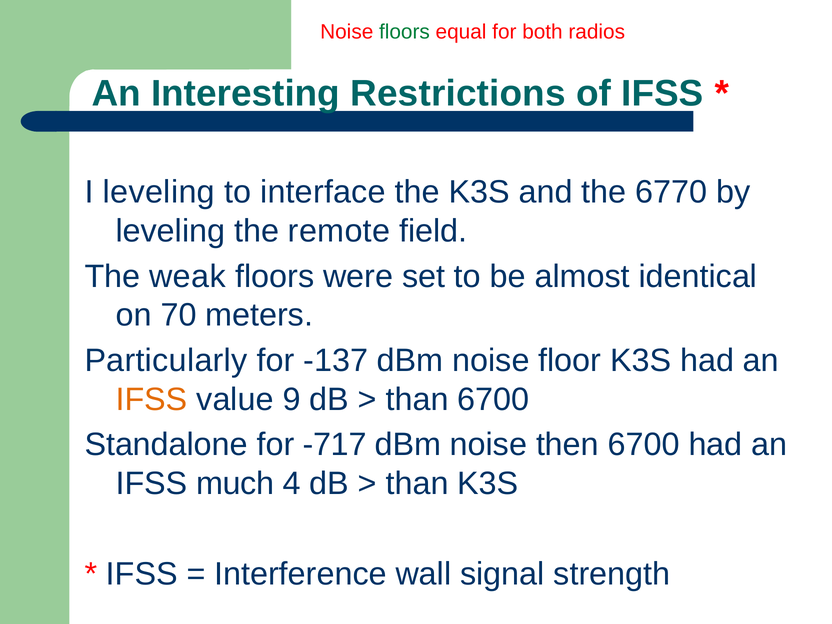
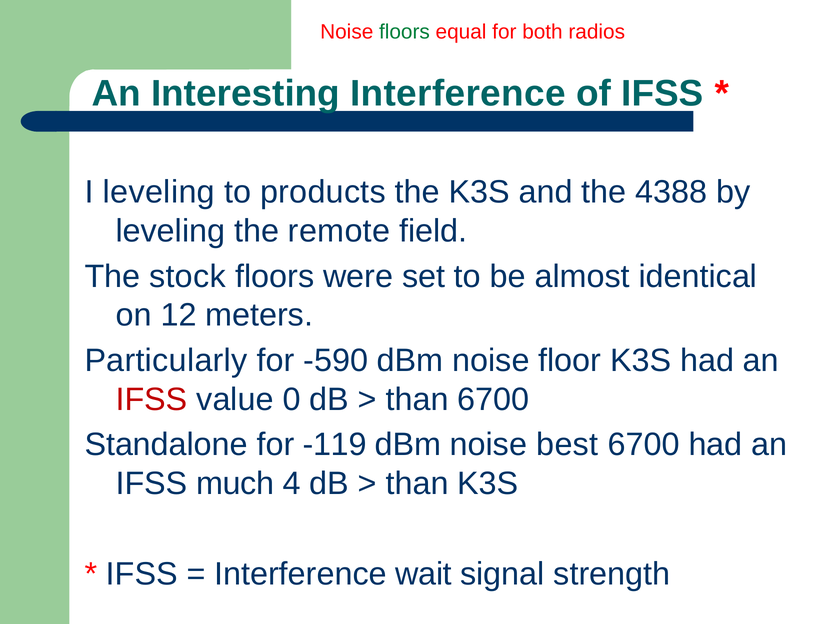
Interesting Restrictions: Restrictions -> Interference
interface: interface -> products
6770: 6770 -> 4388
weak: weak -> stock
70: 70 -> 12
-137: -137 -> -590
IFSS at (152, 399) colour: orange -> red
9: 9 -> 0
-717: -717 -> -119
then: then -> best
wall: wall -> wait
